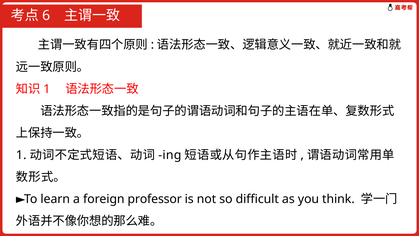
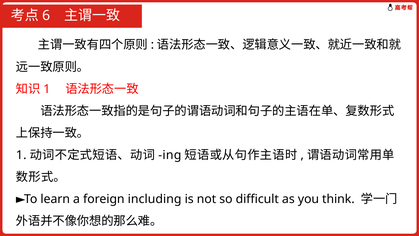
professor: professor -> including
